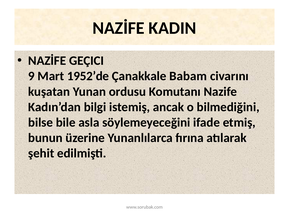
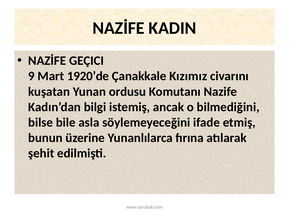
1952’de: 1952’de -> 1920’de
Babam: Babam -> Kızımız
